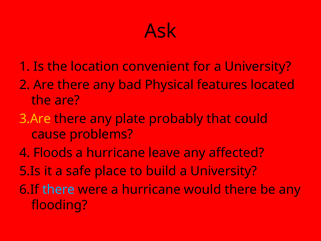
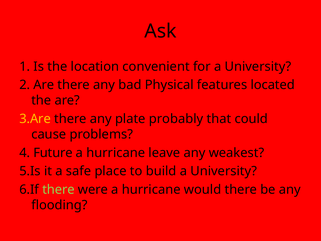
Floods: Floods -> Future
affected: affected -> weakest
there at (58, 189) colour: light blue -> light green
